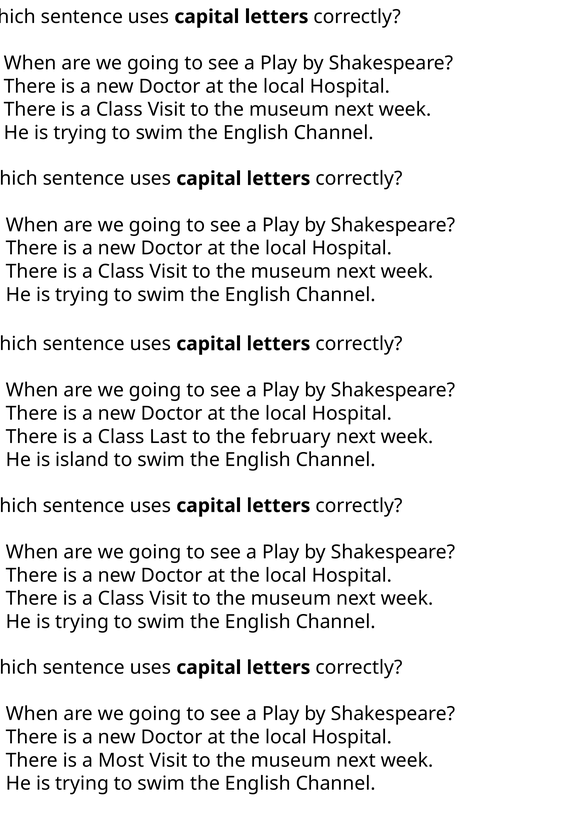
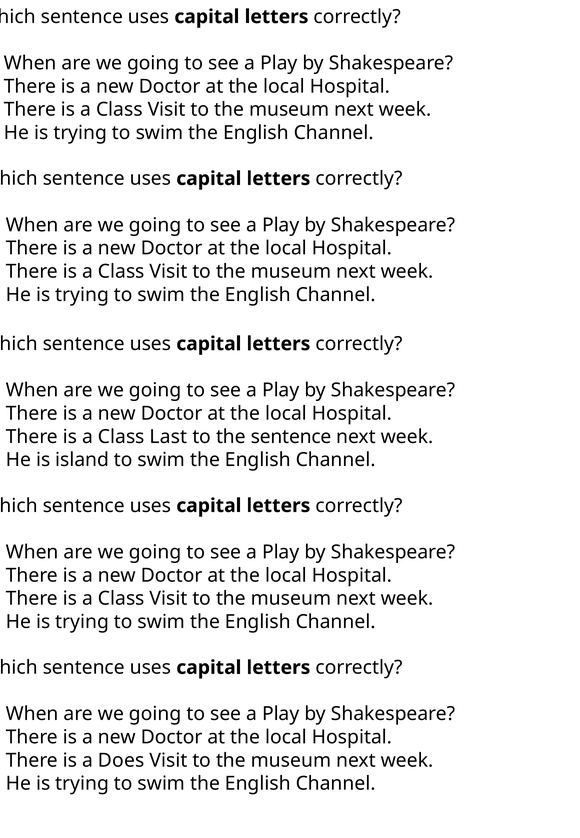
the february: february -> sentence
Most: Most -> Does
